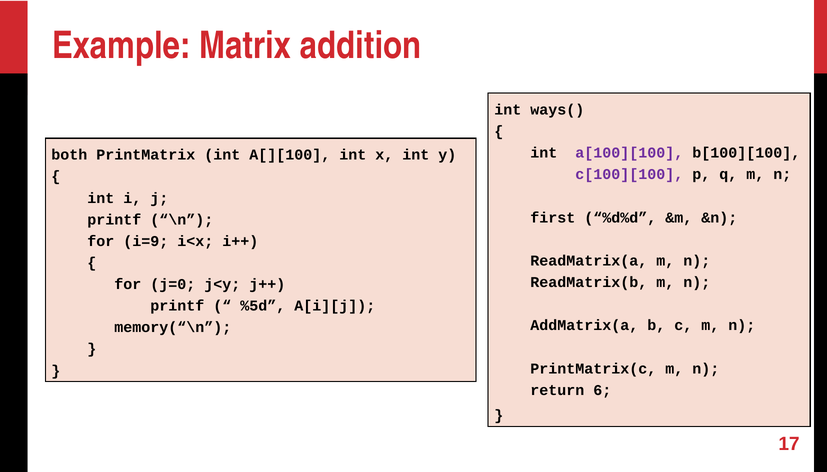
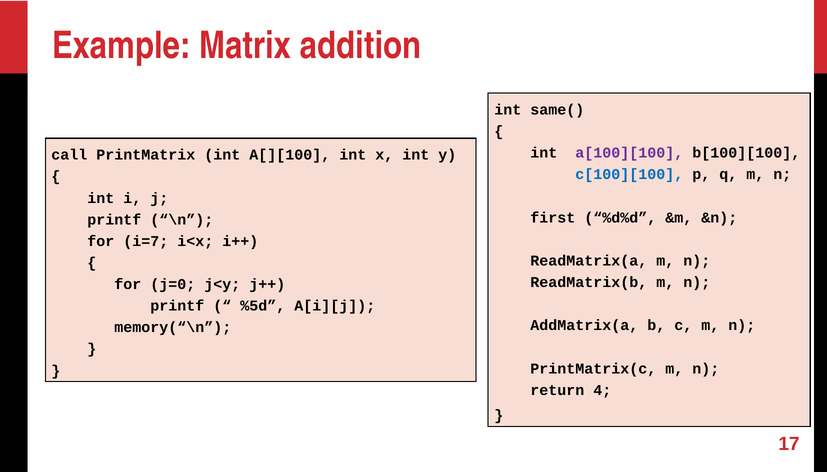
ways(: ways( -> same(
both: both -> call
c[100][100 colour: purple -> blue
i=9: i=9 -> i=7
6: 6 -> 4
